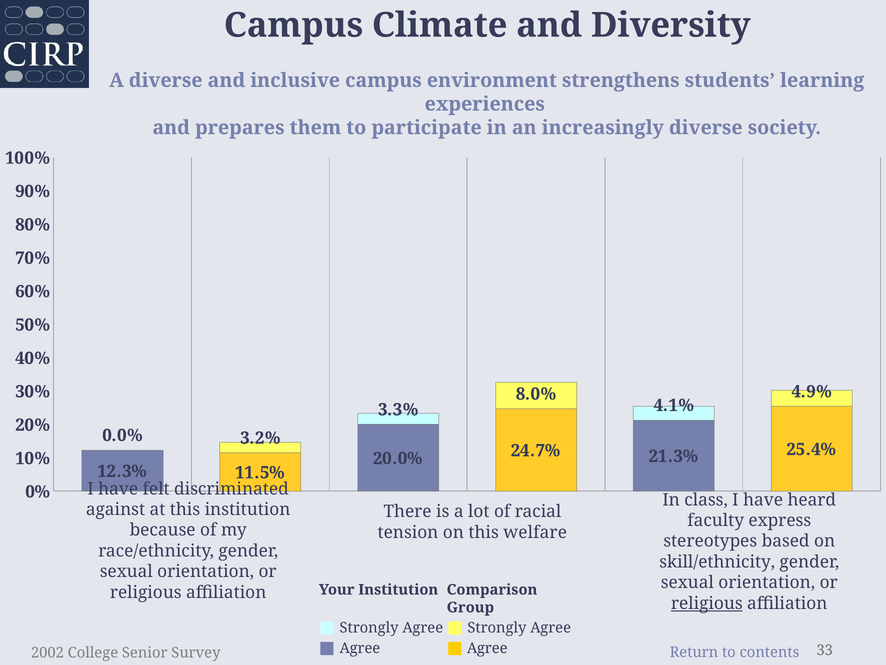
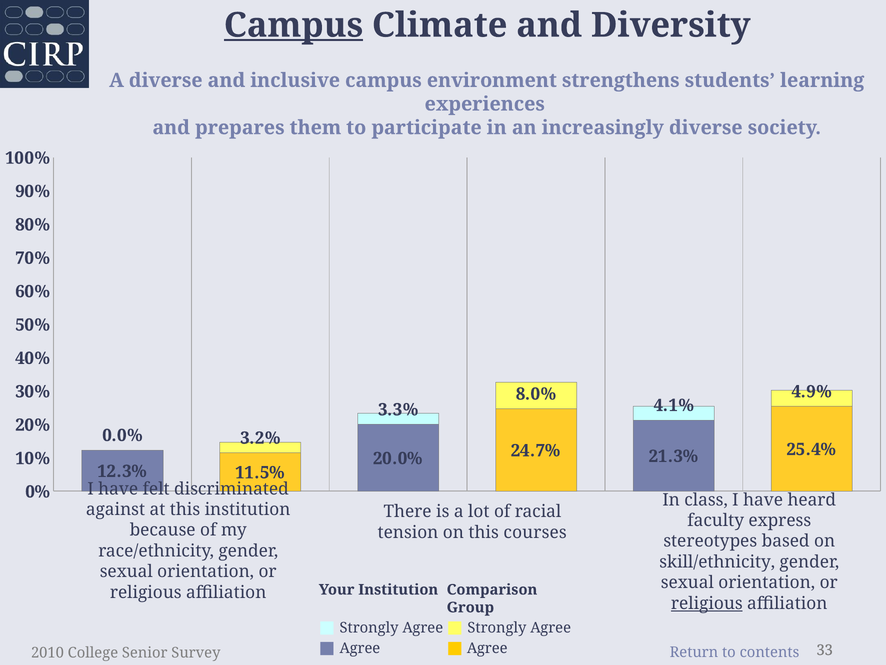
Campus at (293, 25) underline: none -> present
welfare: welfare -> courses
2002: 2002 -> 2010
